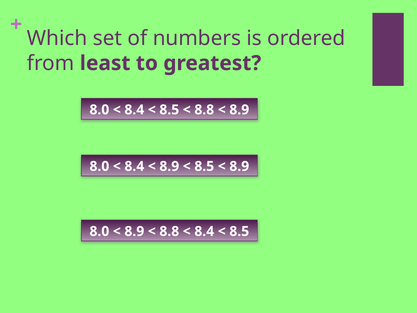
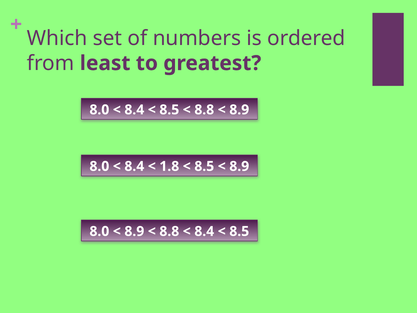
8.9 at (169, 166): 8.9 -> 1.8
